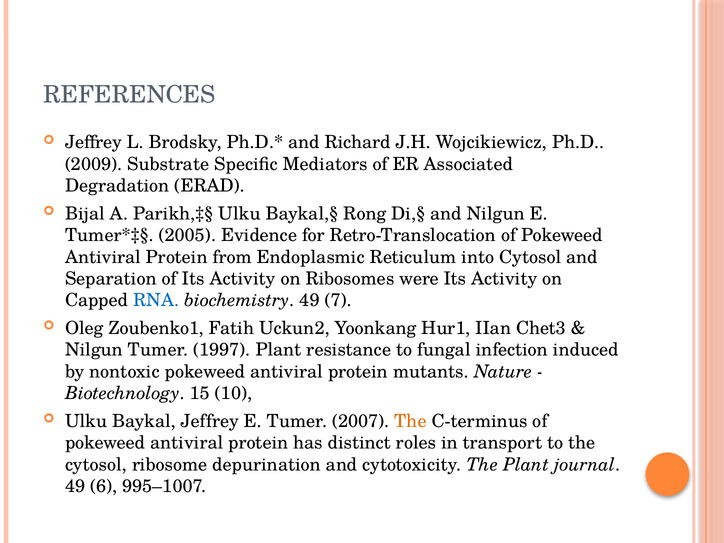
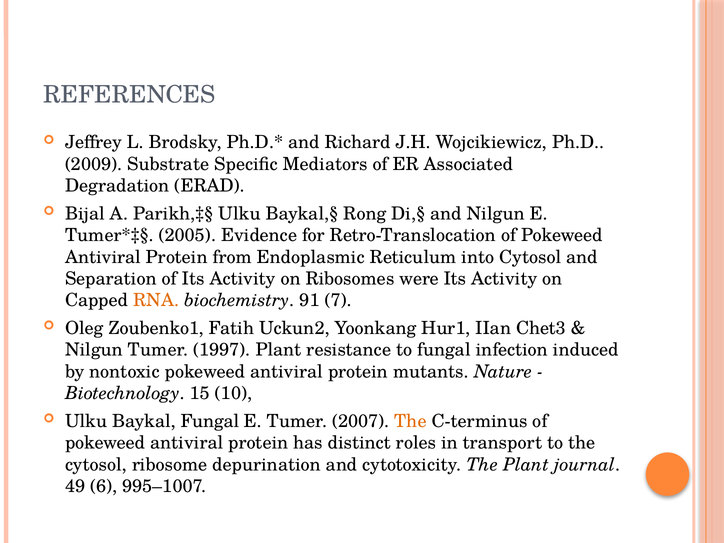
RNA colour: blue -> orange
biochemistry 49: 49 -> 91
Baykal Jeffrey: Jeffrey -> Fungal
